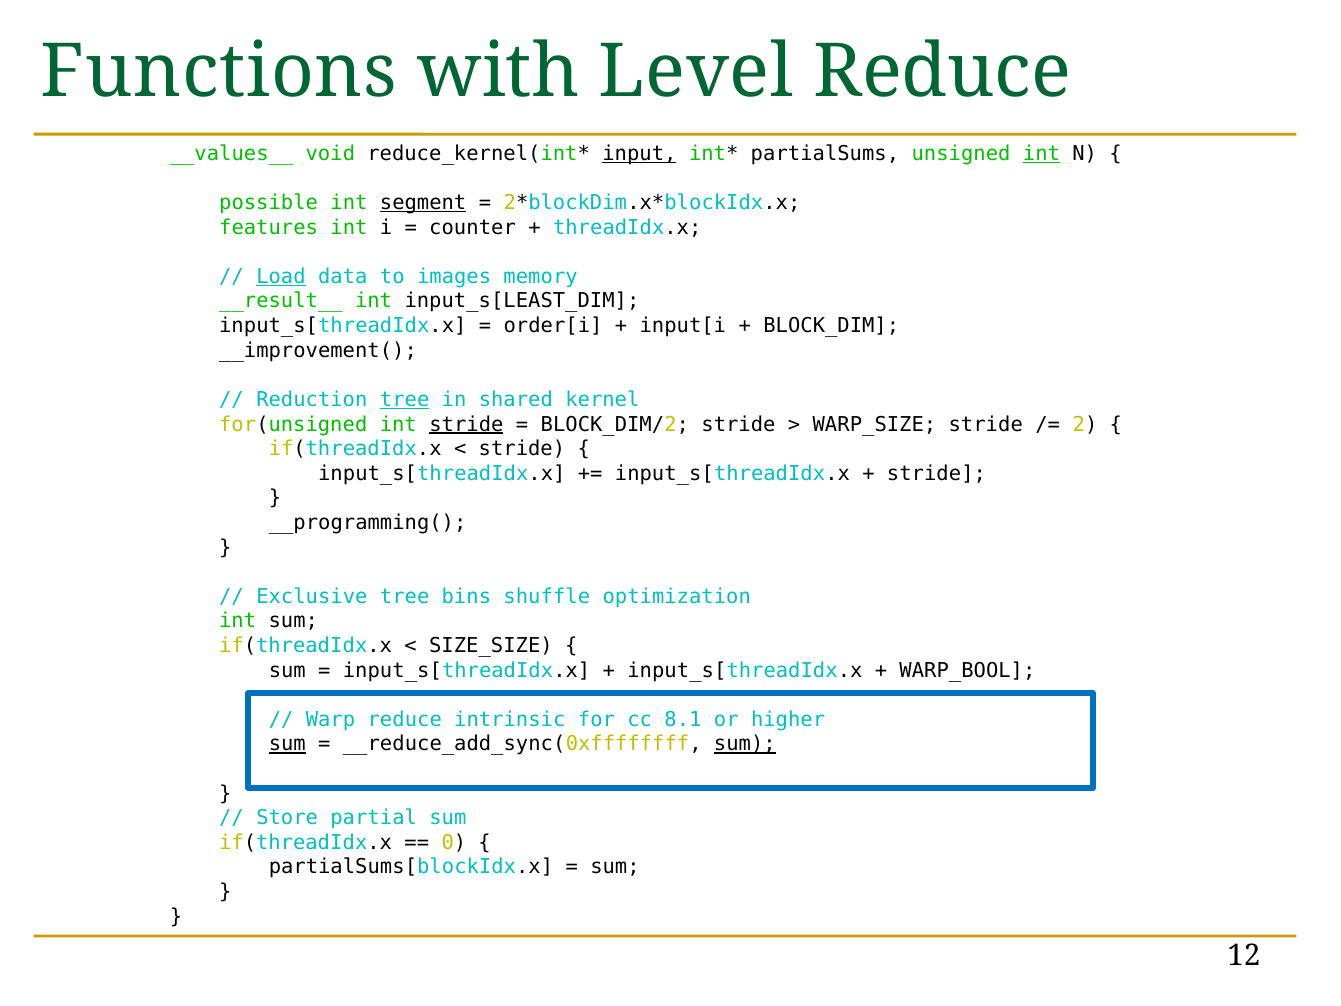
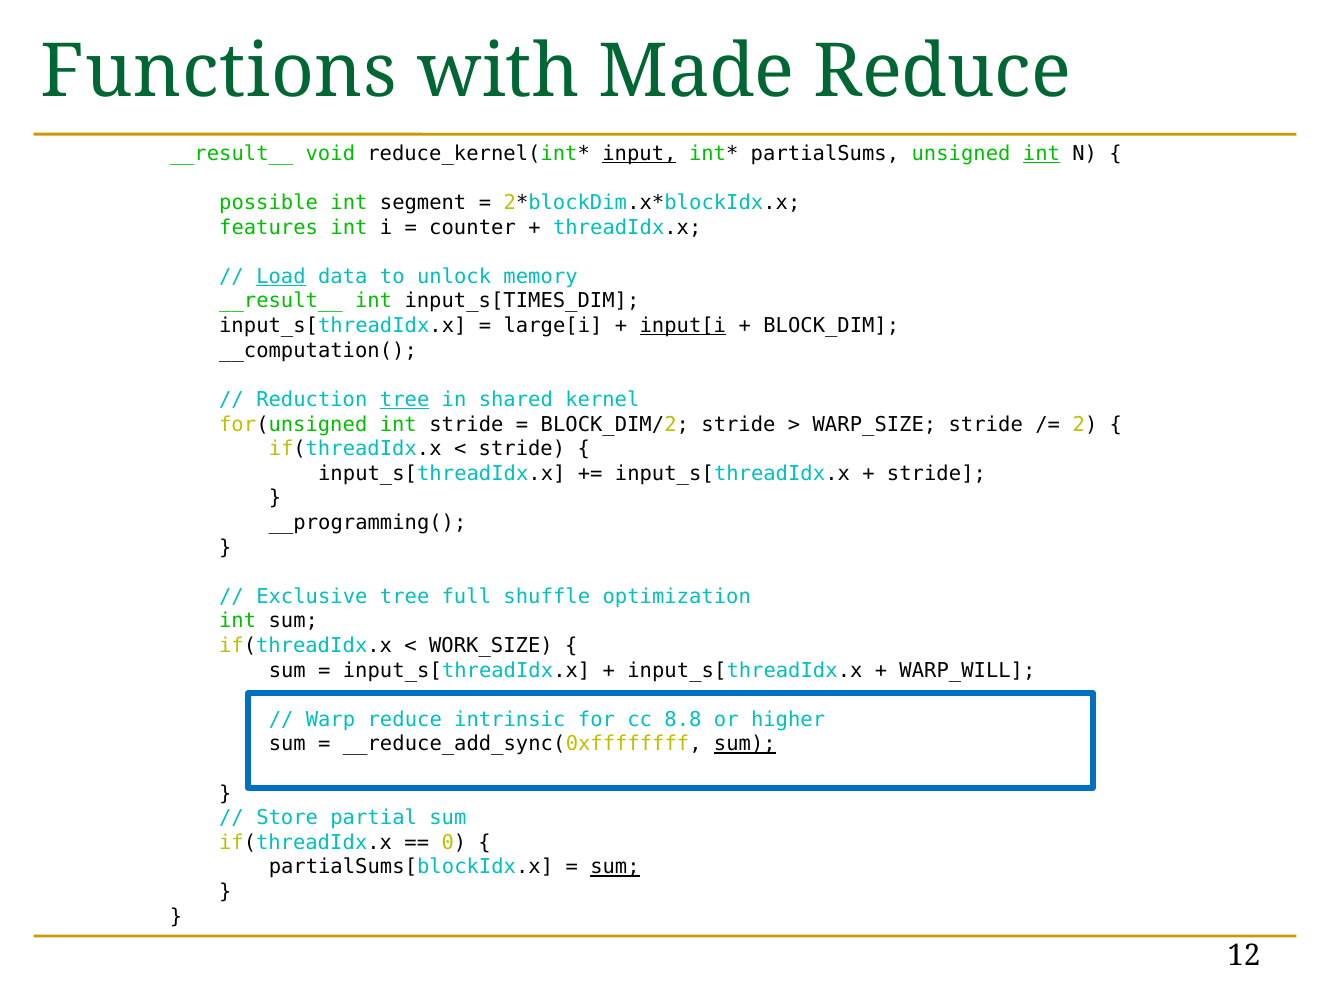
Level: Level -> Made
__values__ at (232, 154): __values__ -> __result__
segment underline: present -> none
images: images -> unlock
input_s[LEAST_DIM: input_s[LEAST_DIM -> input_s[TIMES_DIM
order[i: order[i -> large[i
input[i underline: none -> present
__improvement(: __improvement( -> __computation(
stride at (466, 424) underline: present -> none
bins: bins -> full
SIZE_SIZE: SIZE_SIZE -> WORK_SIZE
WARP_BOOL: WARP_BOOL -> WARP_WILL
8.1: 8.1 -> 8.8
sum at (287, 744) underline: present -> none
sum at (615, 867) underline: none -> present
